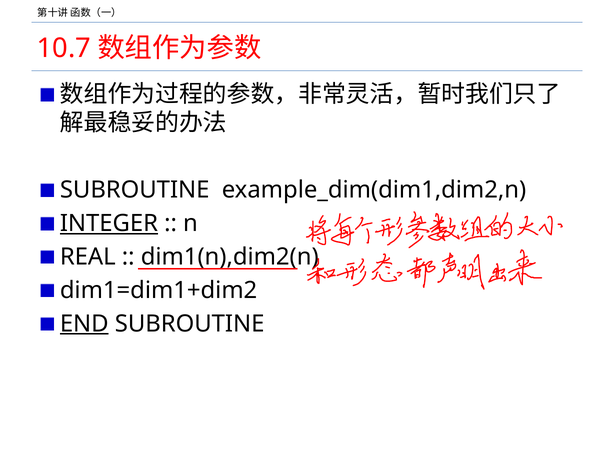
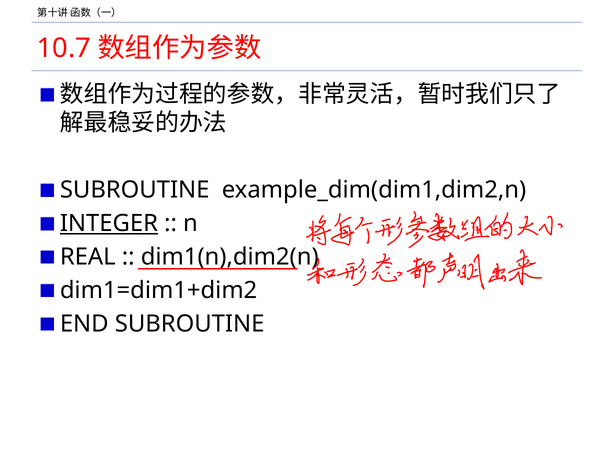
END underline: present -> none
